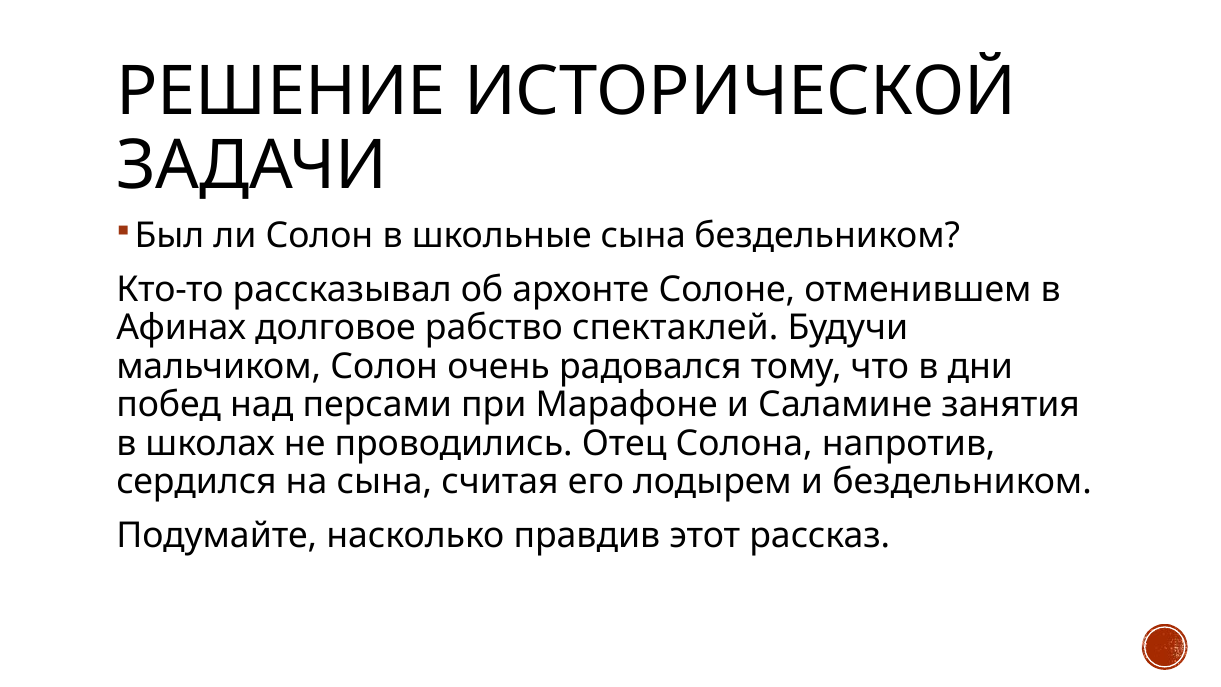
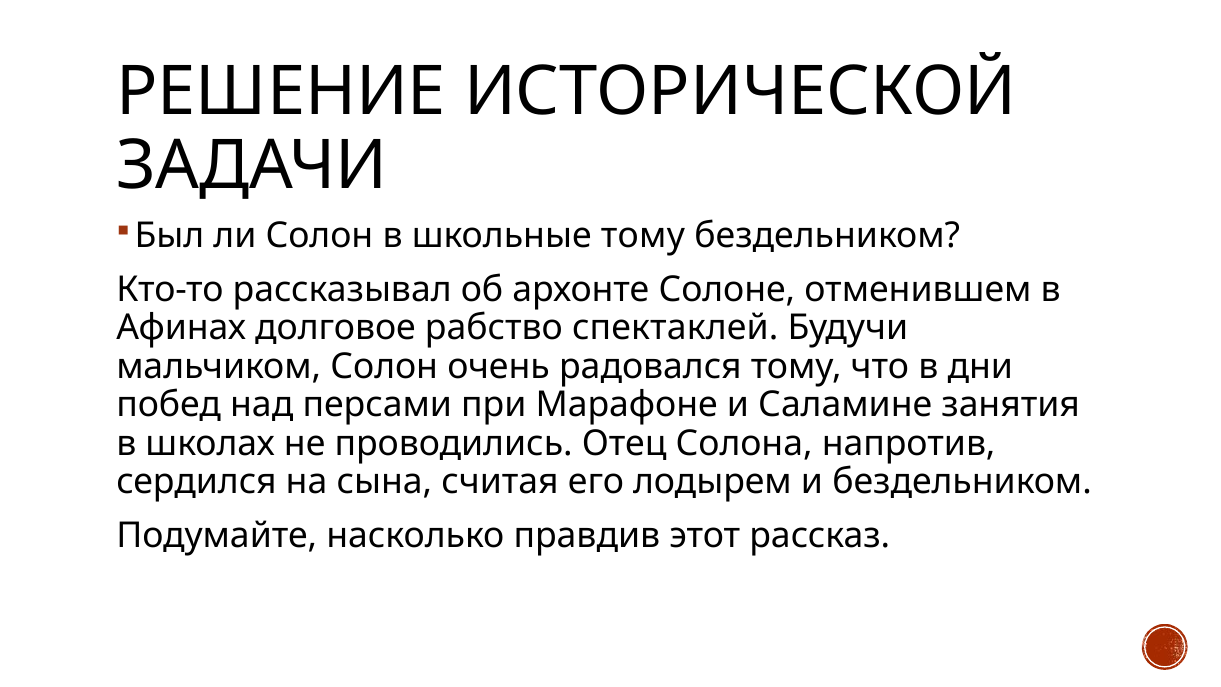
школьные сына: сына -> тому
